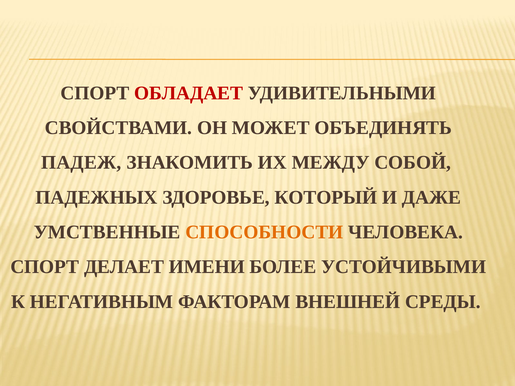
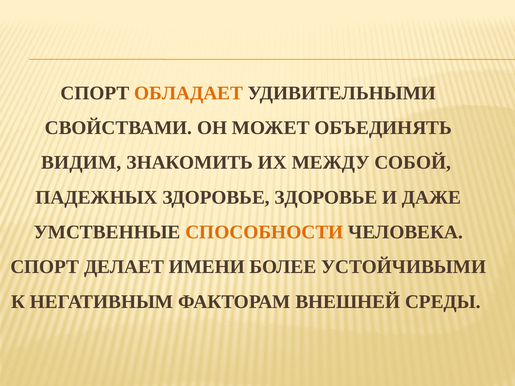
ОБЛАДАЕТ colour: red -> orange
ПАДЕЖ: ПАДЕЖ -> ВИДИМ
ЗДОРОВЬЕ КОТОРЫЙ: КОТОРЫЙ -> ЗДОРОВЬЕ
